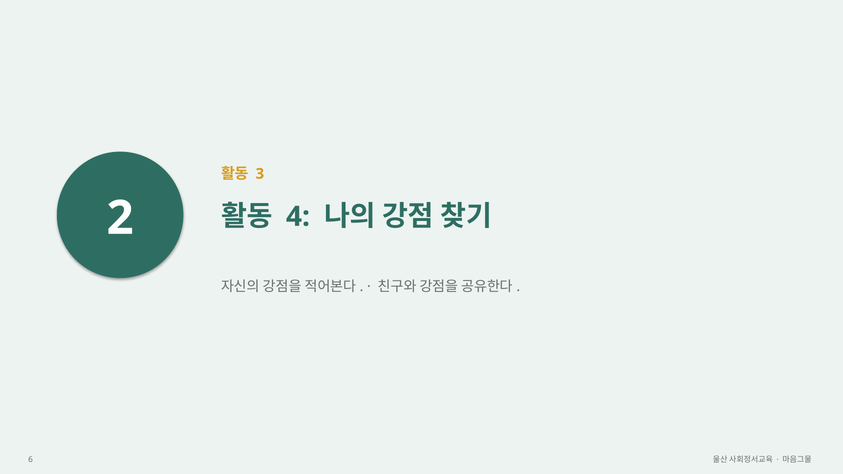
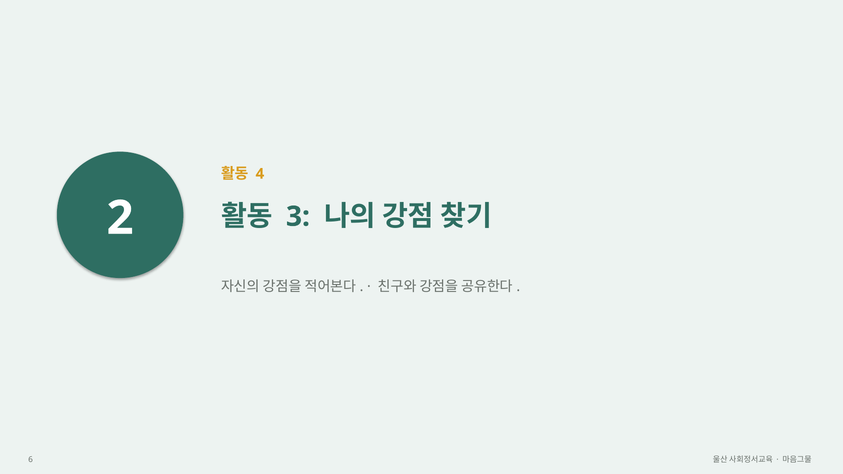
3: 3 -> 4
4: 4 -> 3
